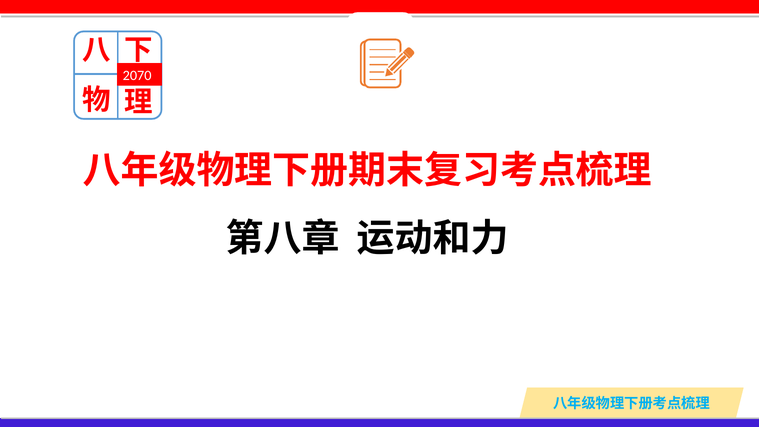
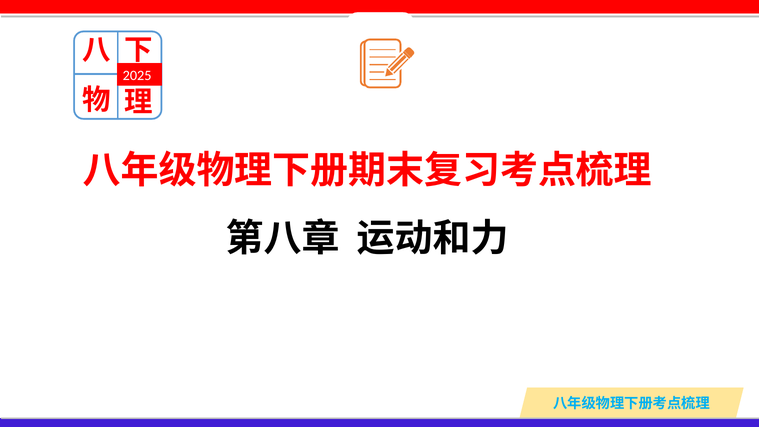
2070: 2070 -> 2025
